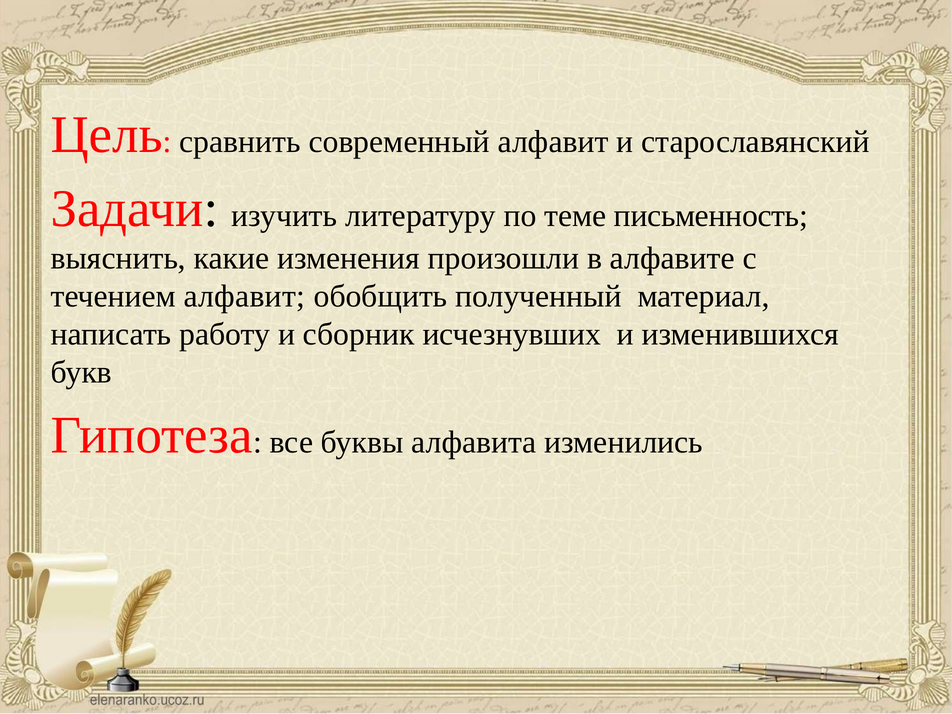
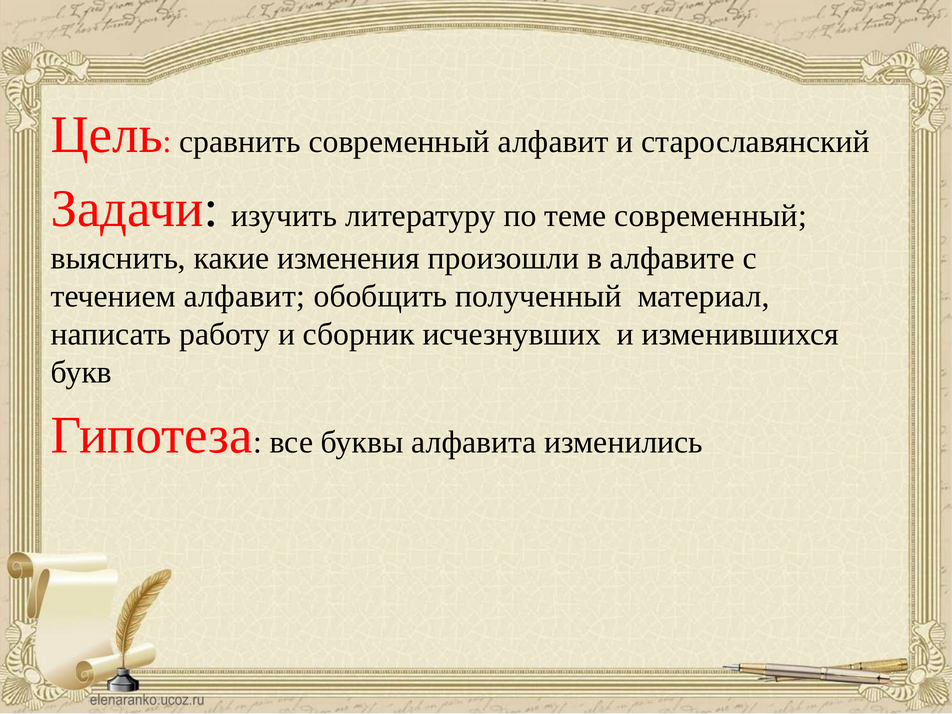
теме письменность: письменность -> современный
